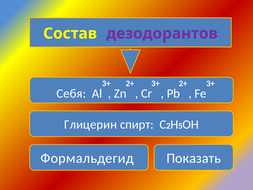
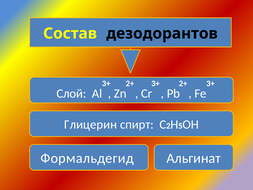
дезодорантов colour: purple -> black
Себя: Себя -> Слой
Показать: Показать -> Альгинат
